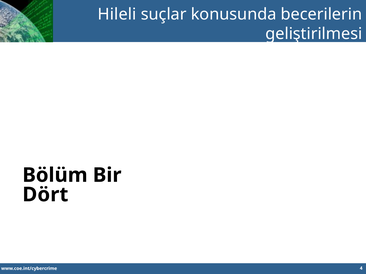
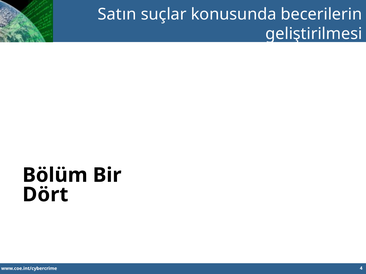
Hileli: Hileli -> Satın
